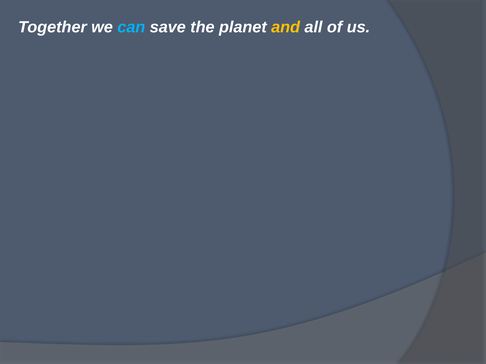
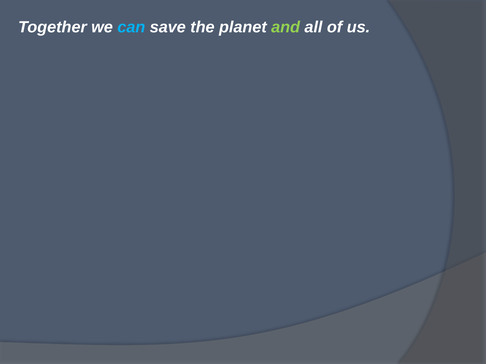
and colour: yellow -> light green
